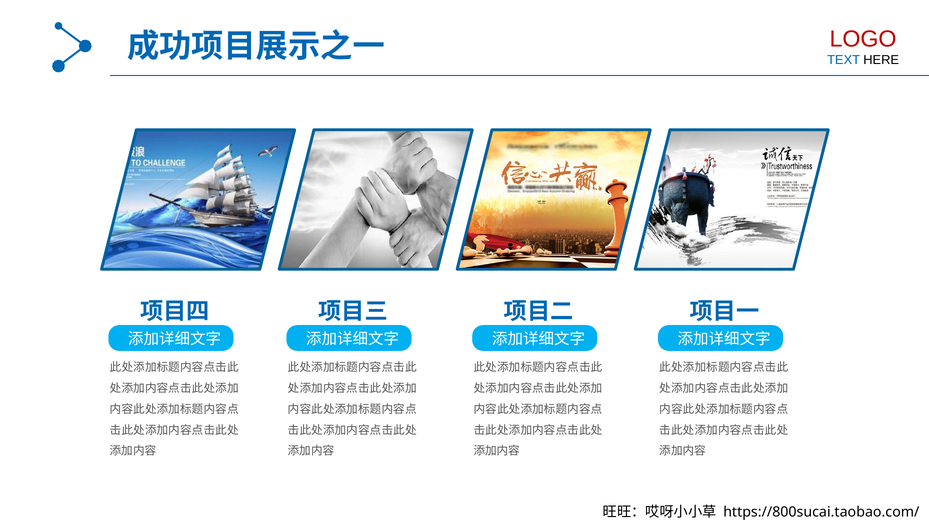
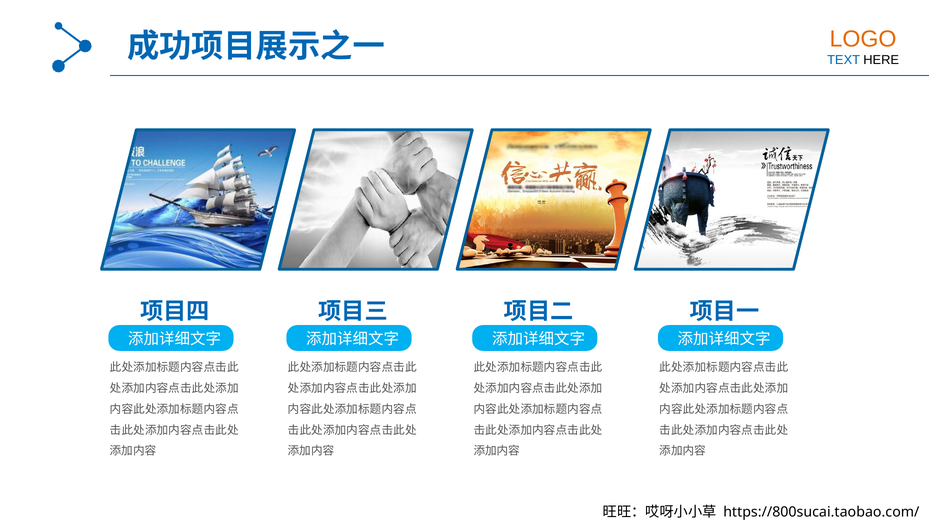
LOGO colour: red -> orange
